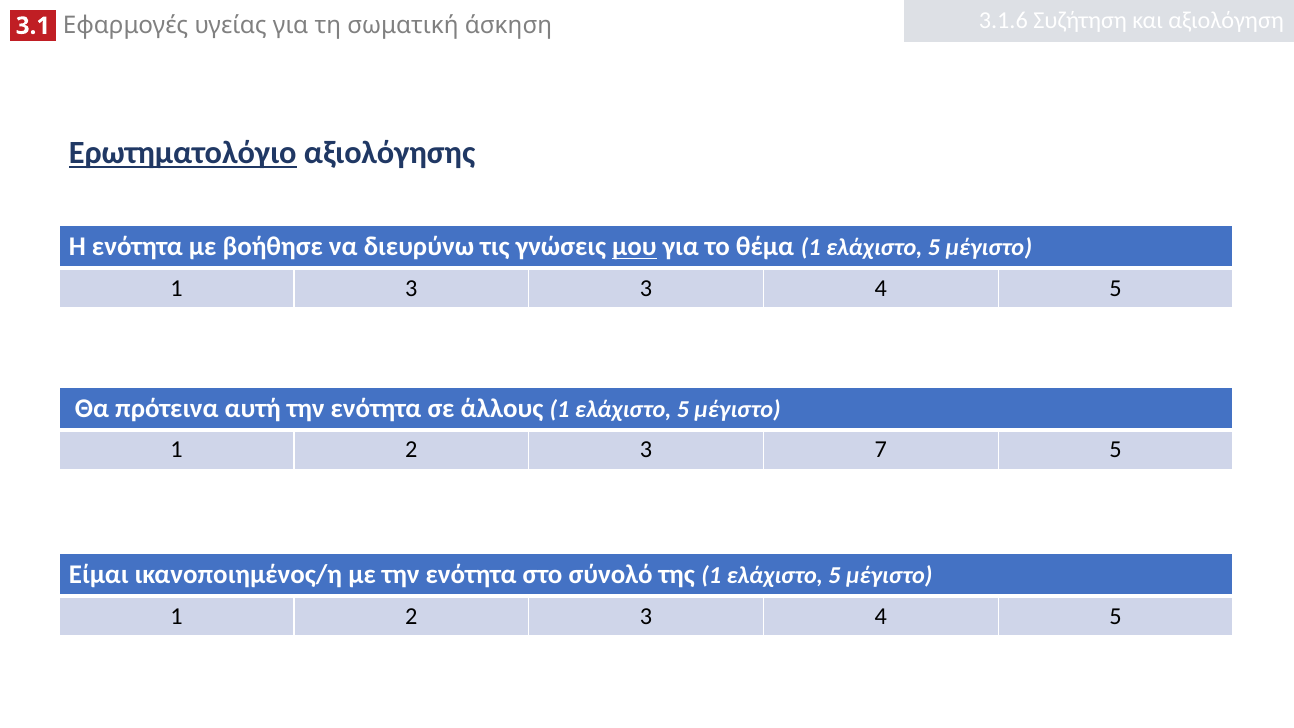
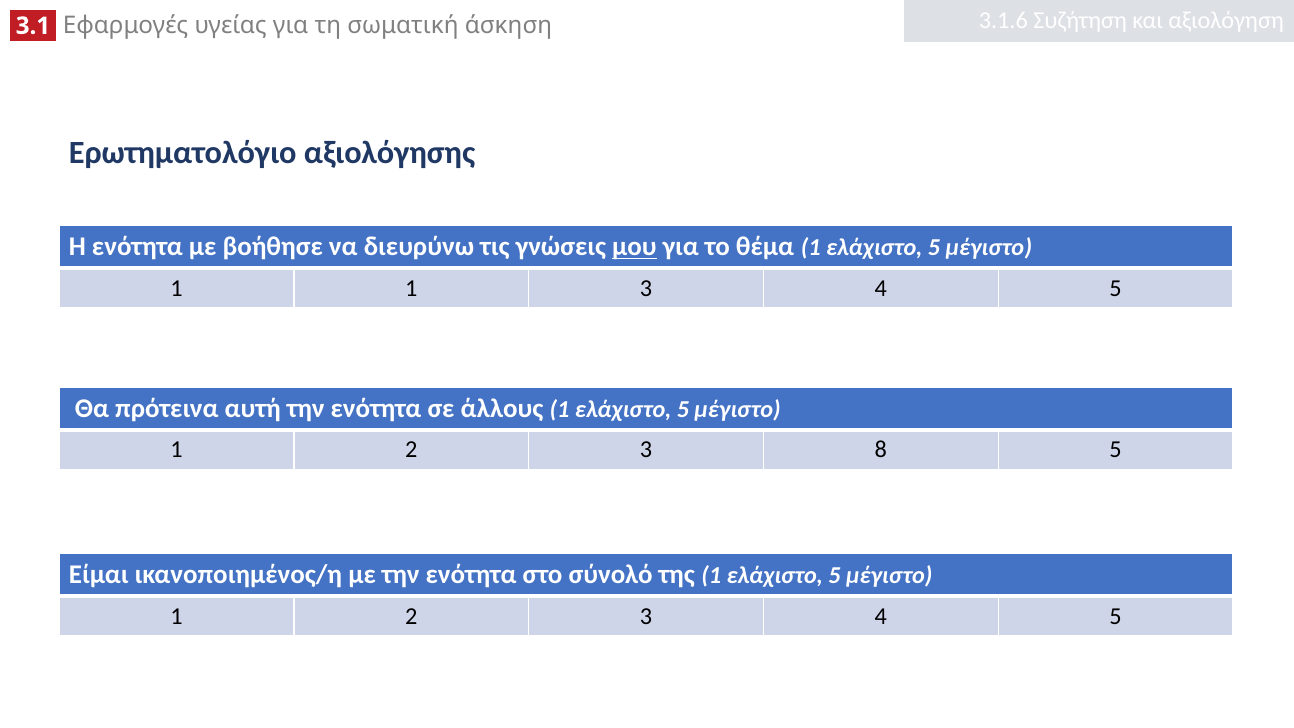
Ερωτηματολόγιο underline: present -> none
1 3: 3 -> 1
7: 7 -> 8
